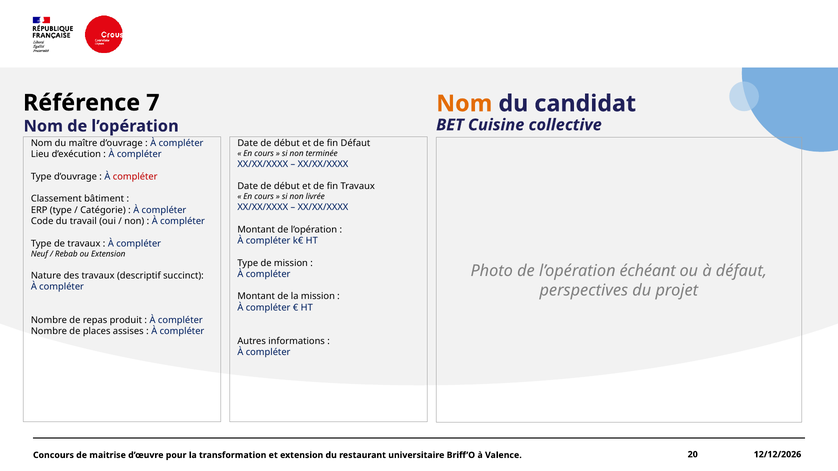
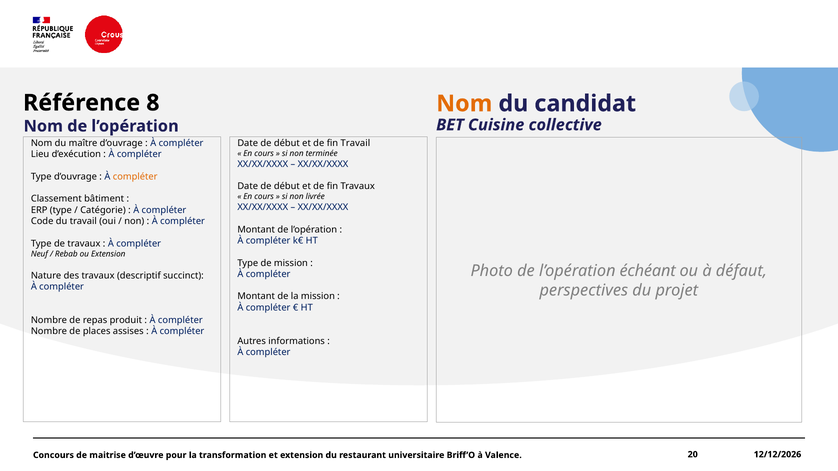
7: 7 -> 8
fin Défaut: Défaut -> Travail
compléter at (135, 177) colour: red -> orange
